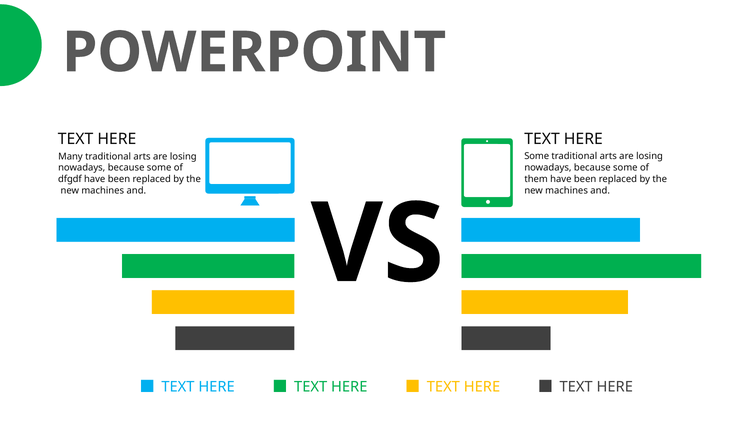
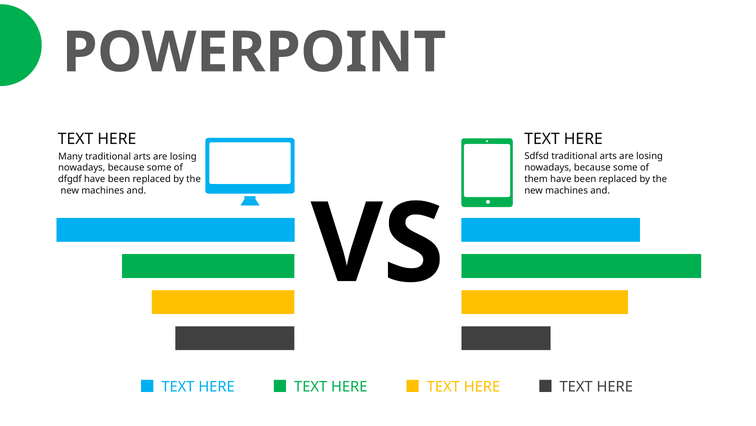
Some at (537, 156): Some -> Sdfsd
